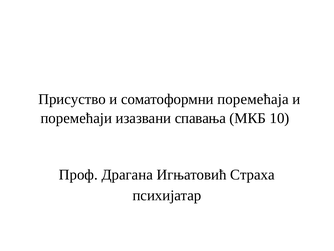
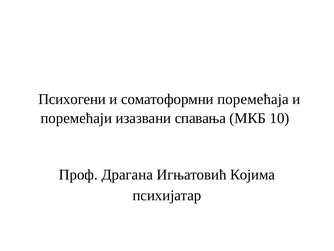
Присуство: Присуство -> Психогени
Страха: Страха -> Којима
